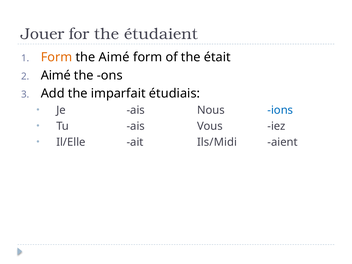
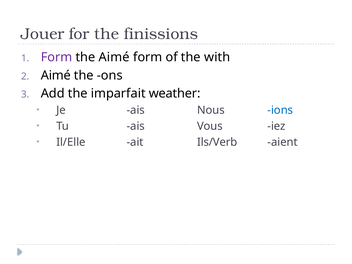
étudaient: étudaient -> finissions
Form at (57, 57) colour: orange -> purple
était: était -> with
étudiais: étudiais -> weather
Ils/Midi: Ils/Midi -> Ils/Verb
